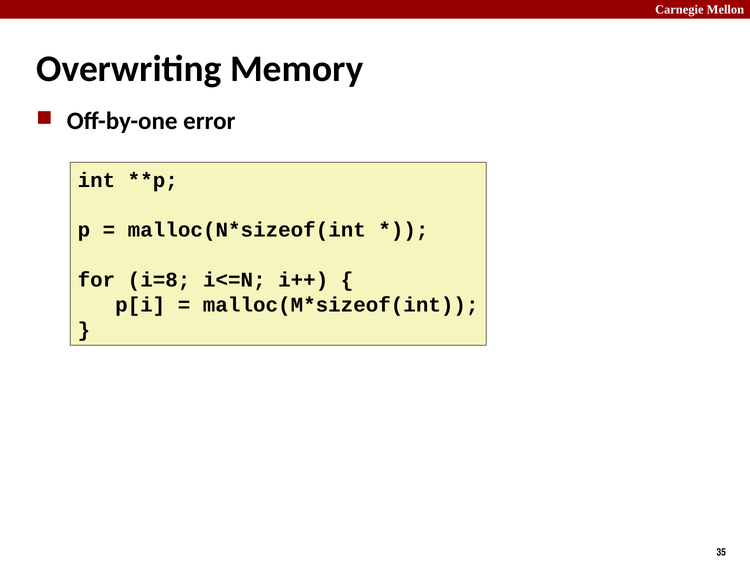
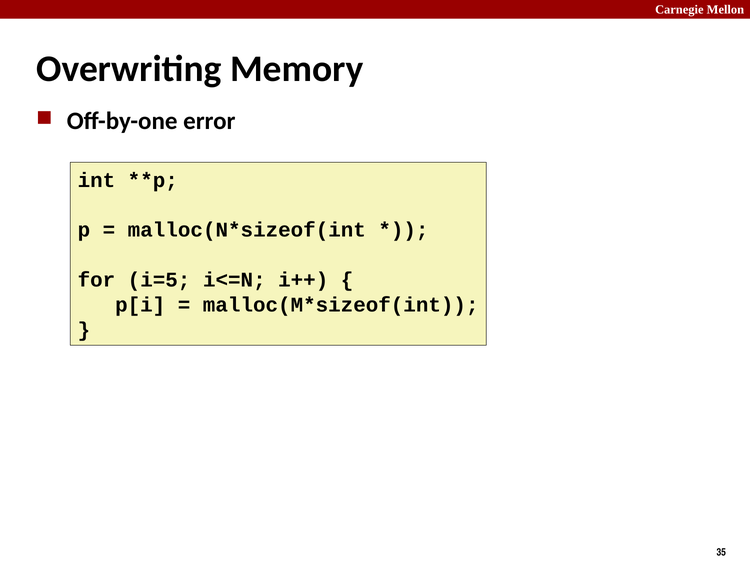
i=8: i=8 -> i=5
